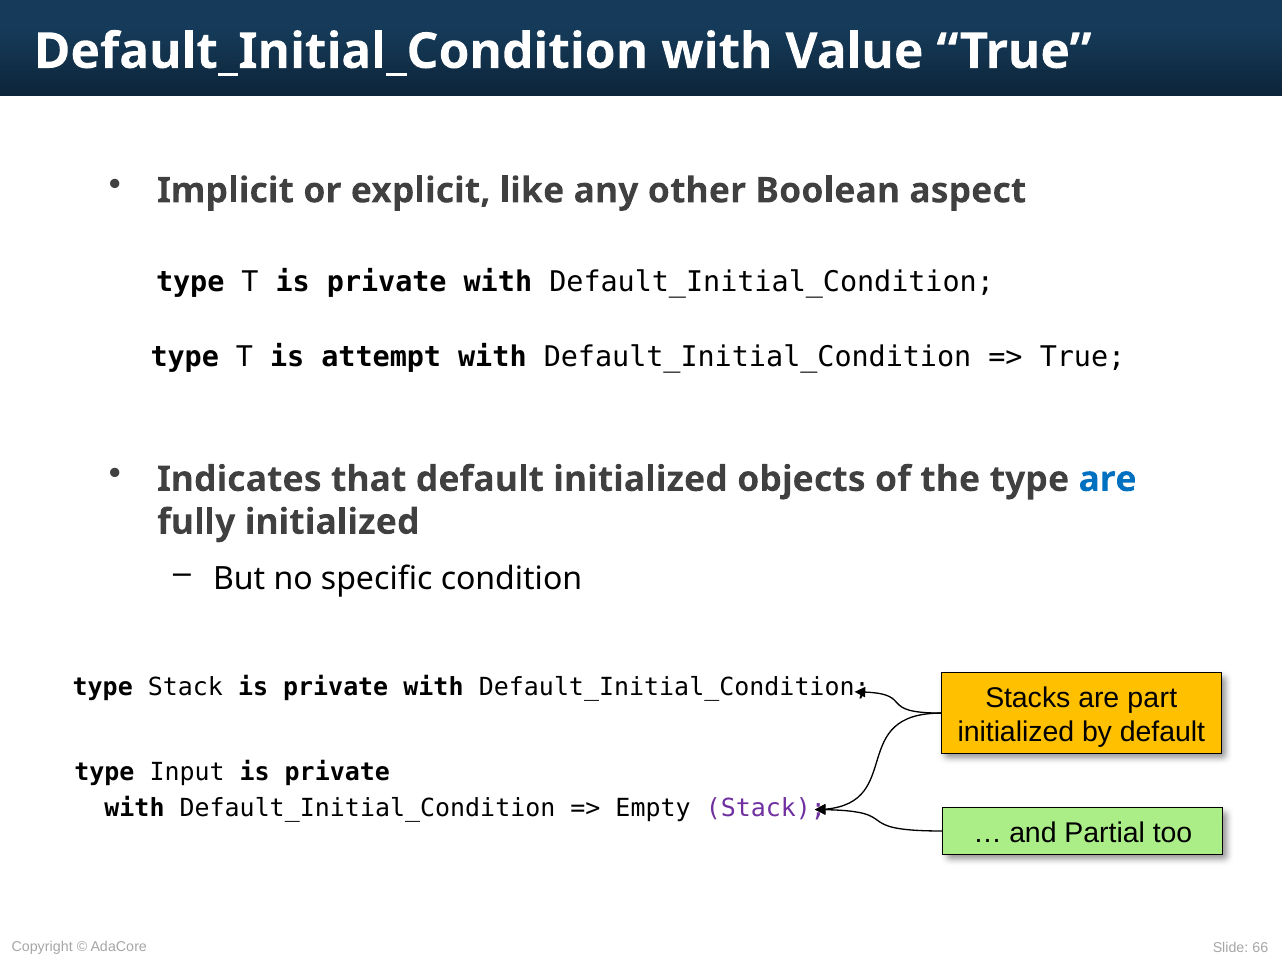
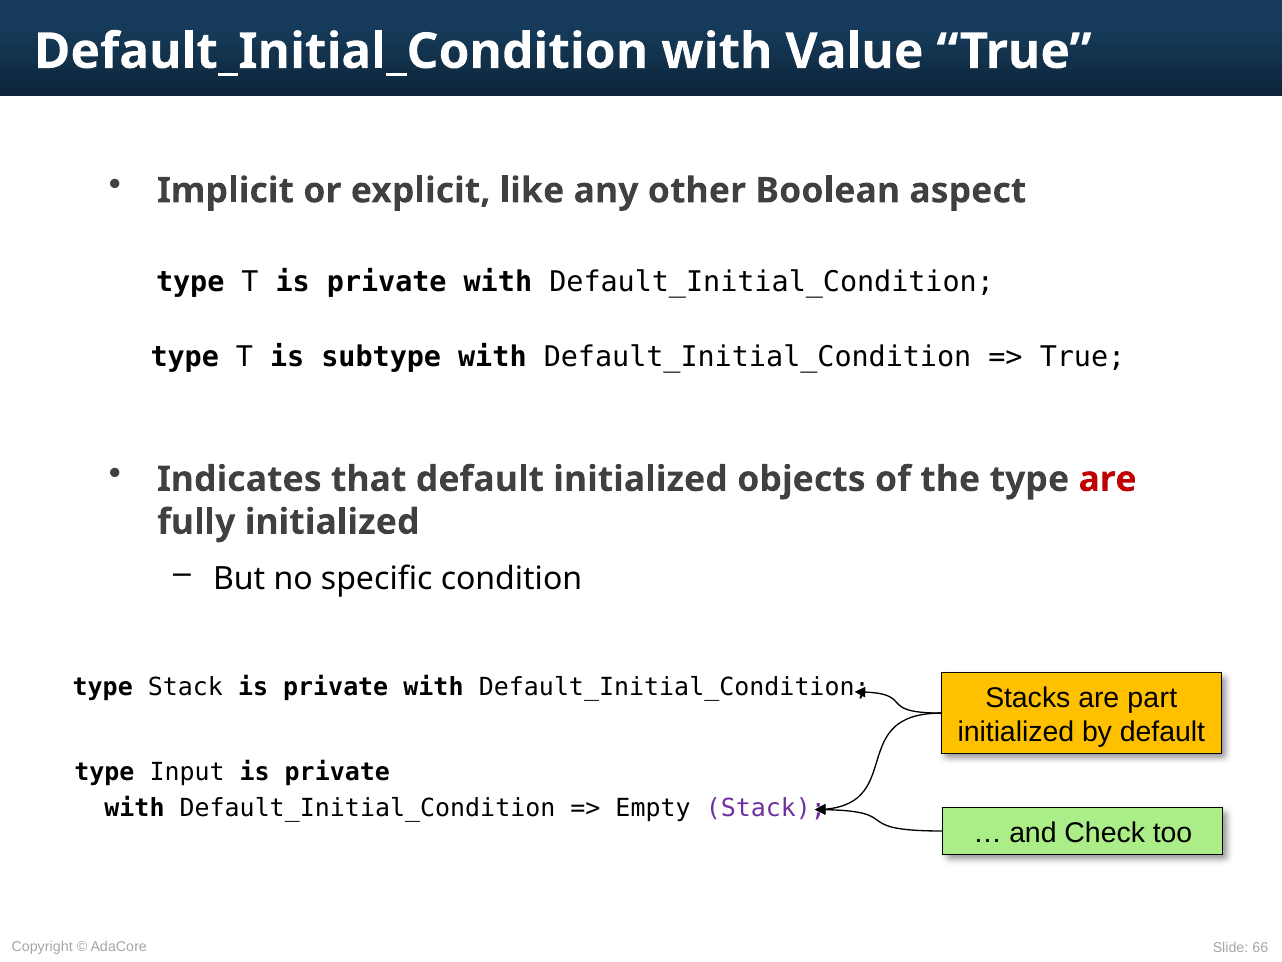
attempt: attempt -> subtype
are at (1108, 479) colour: blue -> red
Partial: Partial -> Check
